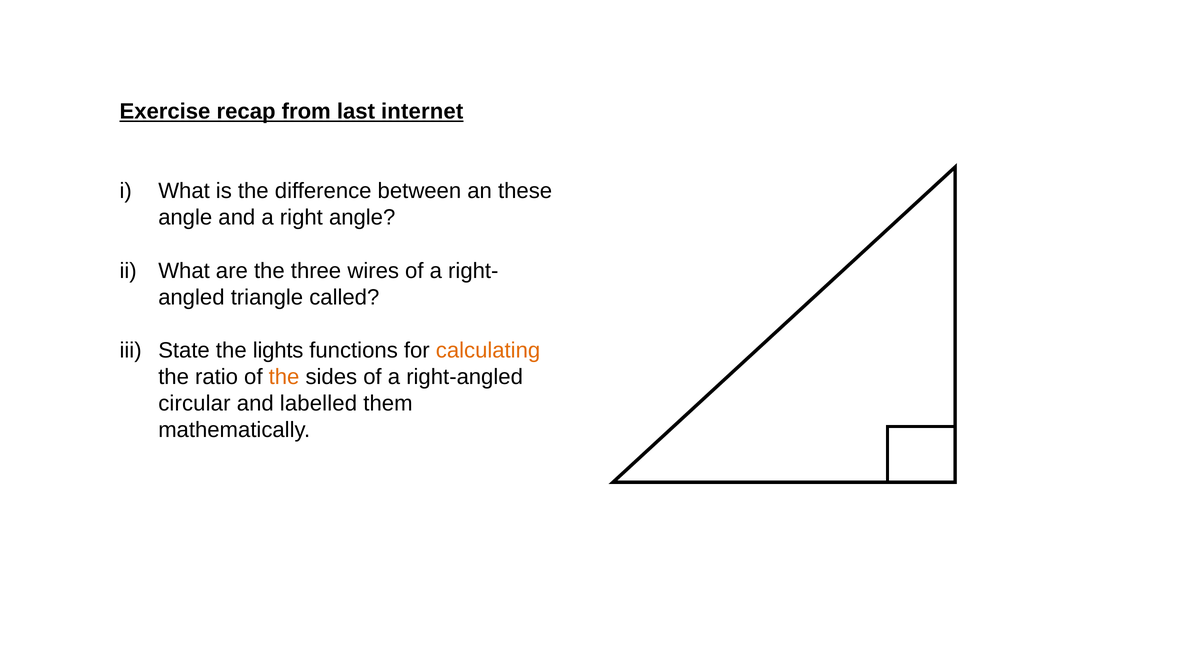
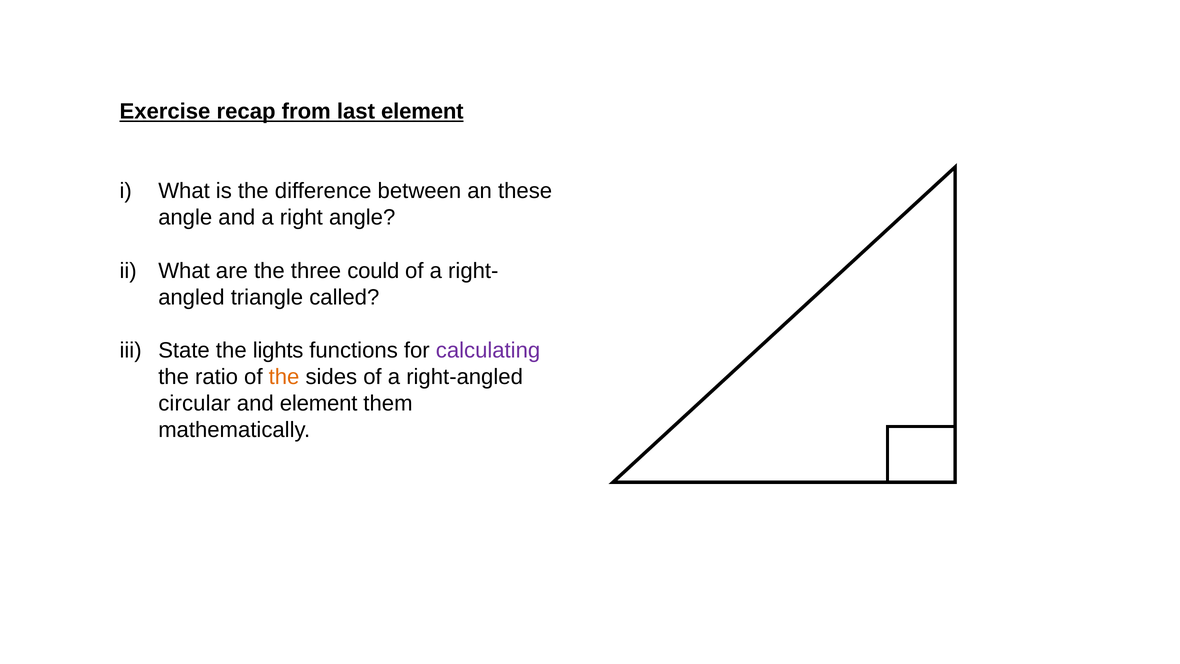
last internet: internet -> element
wires: wires -> could
calculating colour: orange -> purple
and labelled: labelled -> element
